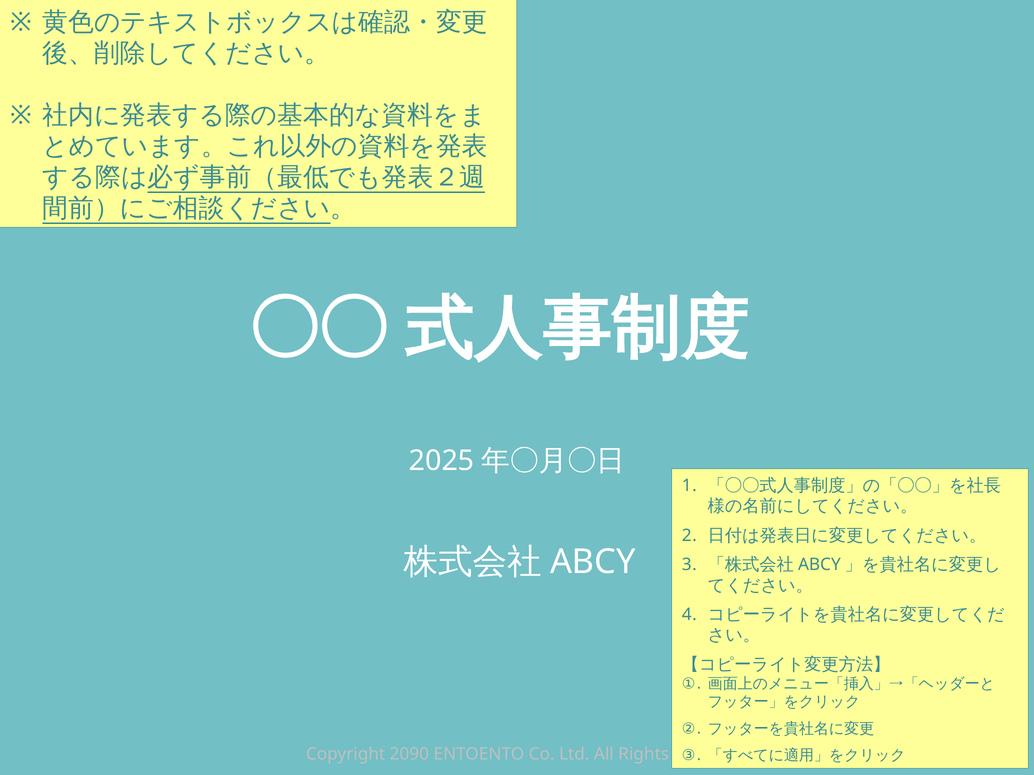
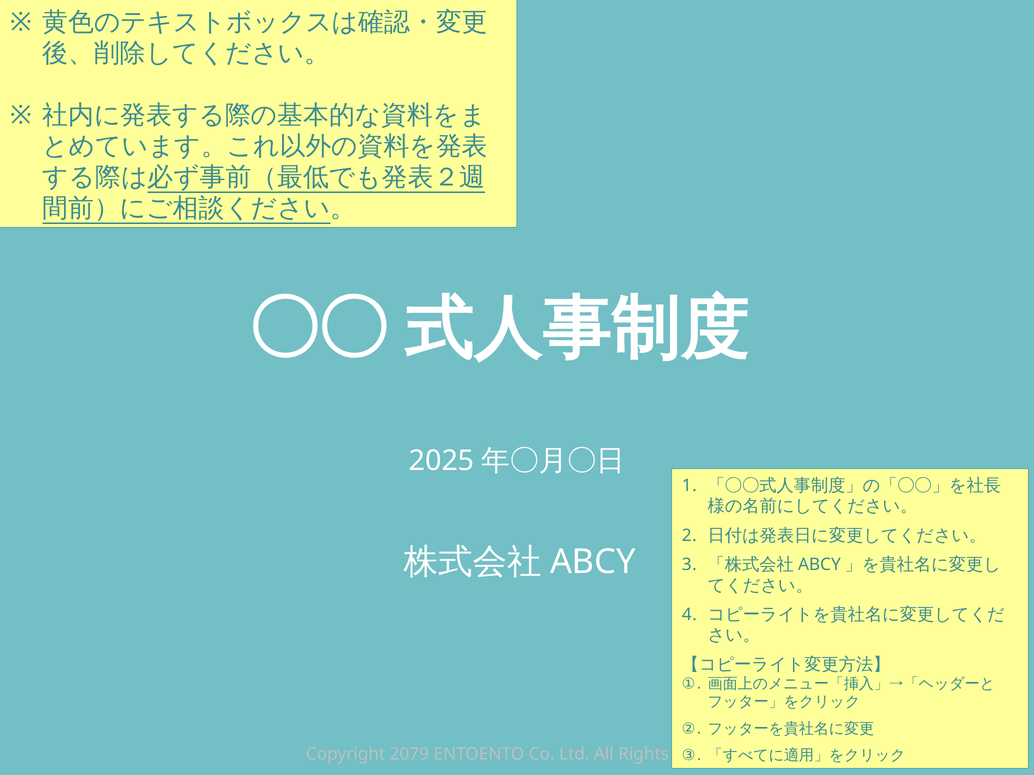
2090: 2090 -> 2079
